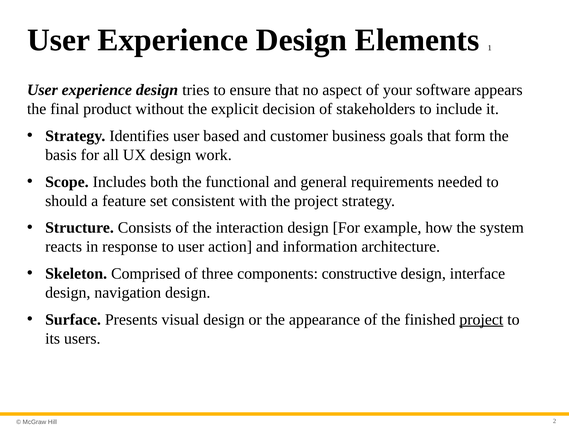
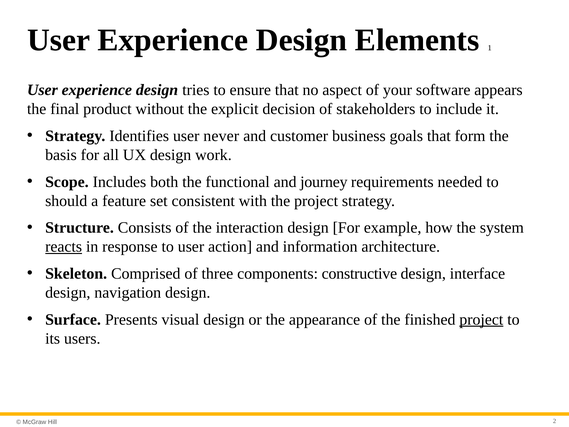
based: based -> never
general: general -> journey
reacts underline: none -> present
